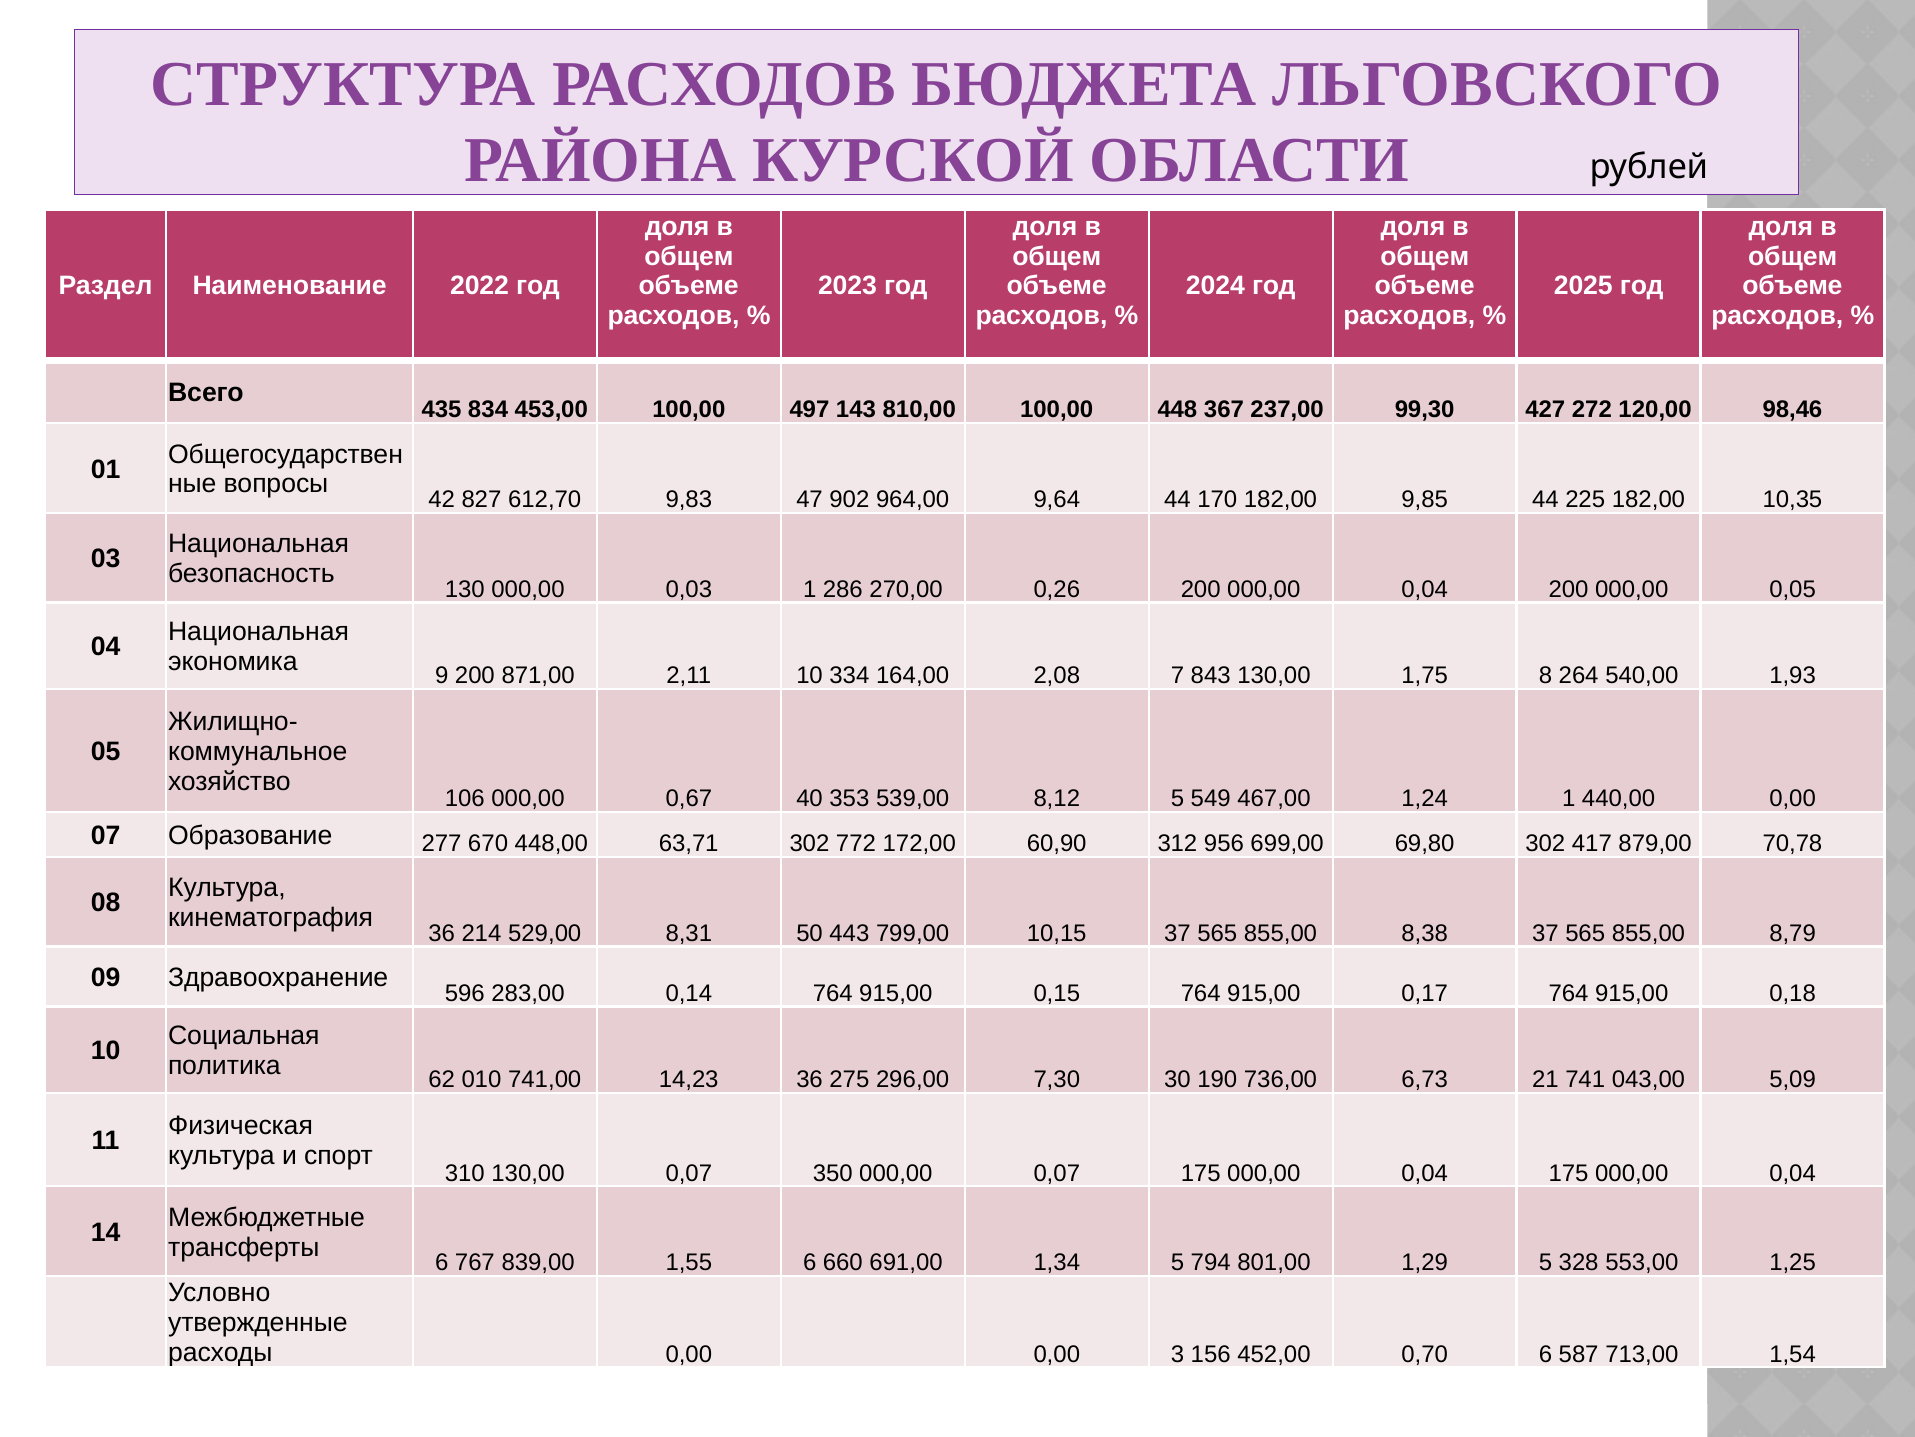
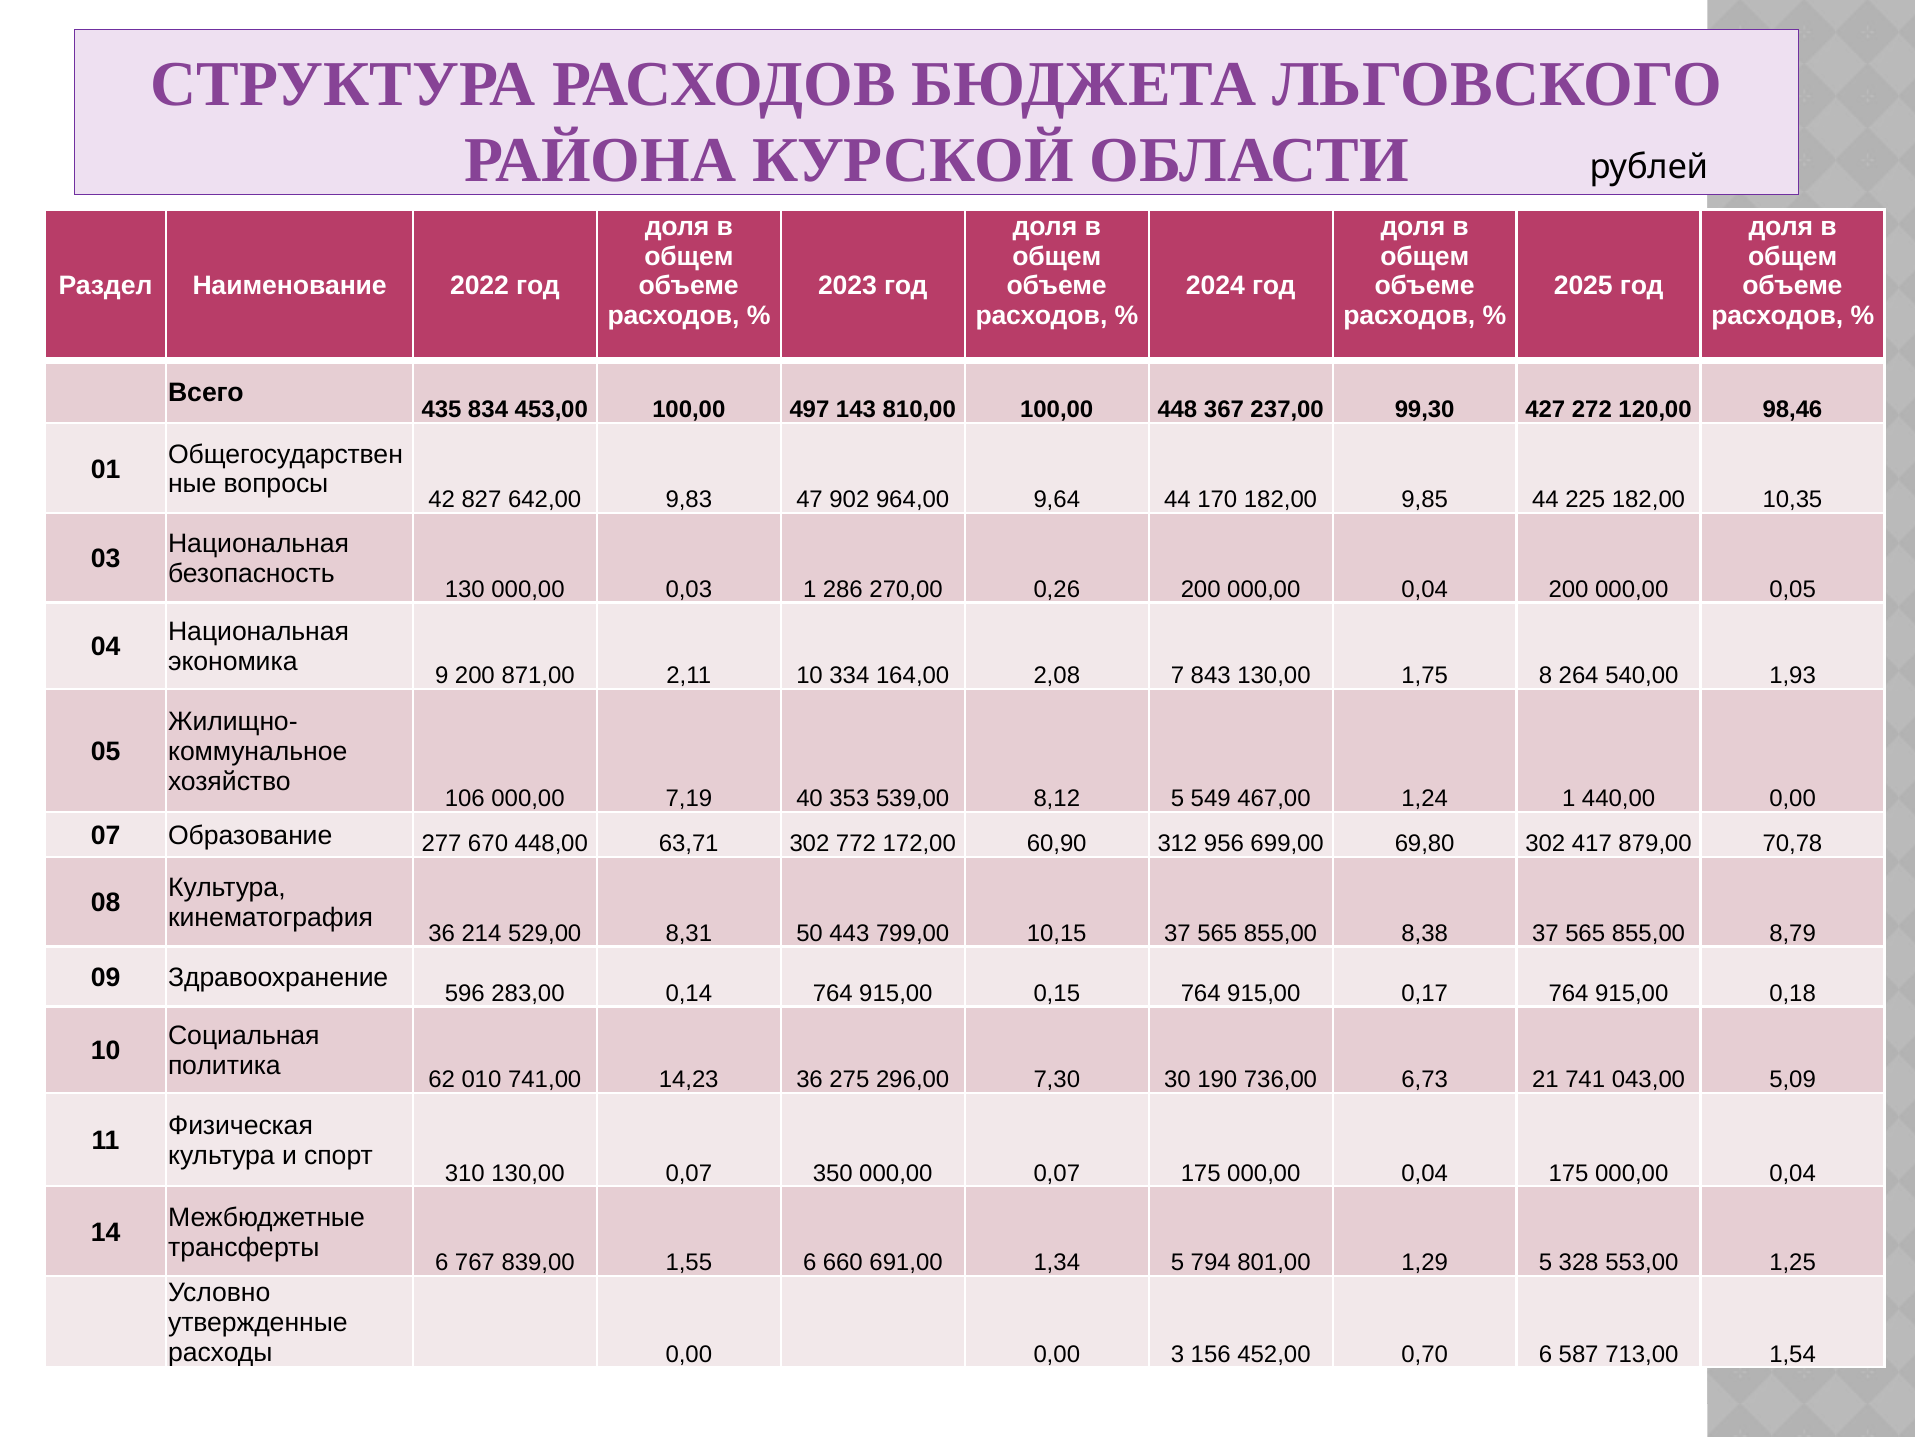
612,70: 612,70 -> 642,00
0,67: 0,67 -> 7,19
